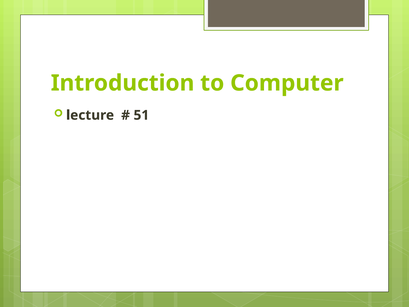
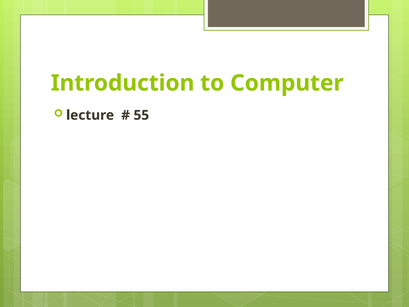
51: 51 -> 55
